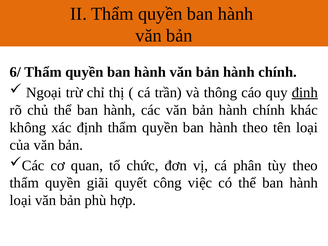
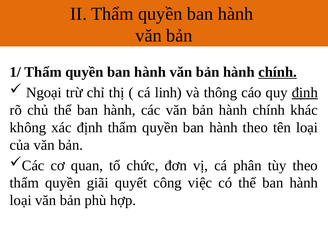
6/: 6/ -> 1/
chính at (278, 72) underline: none -> present
trần: trần -> linh
